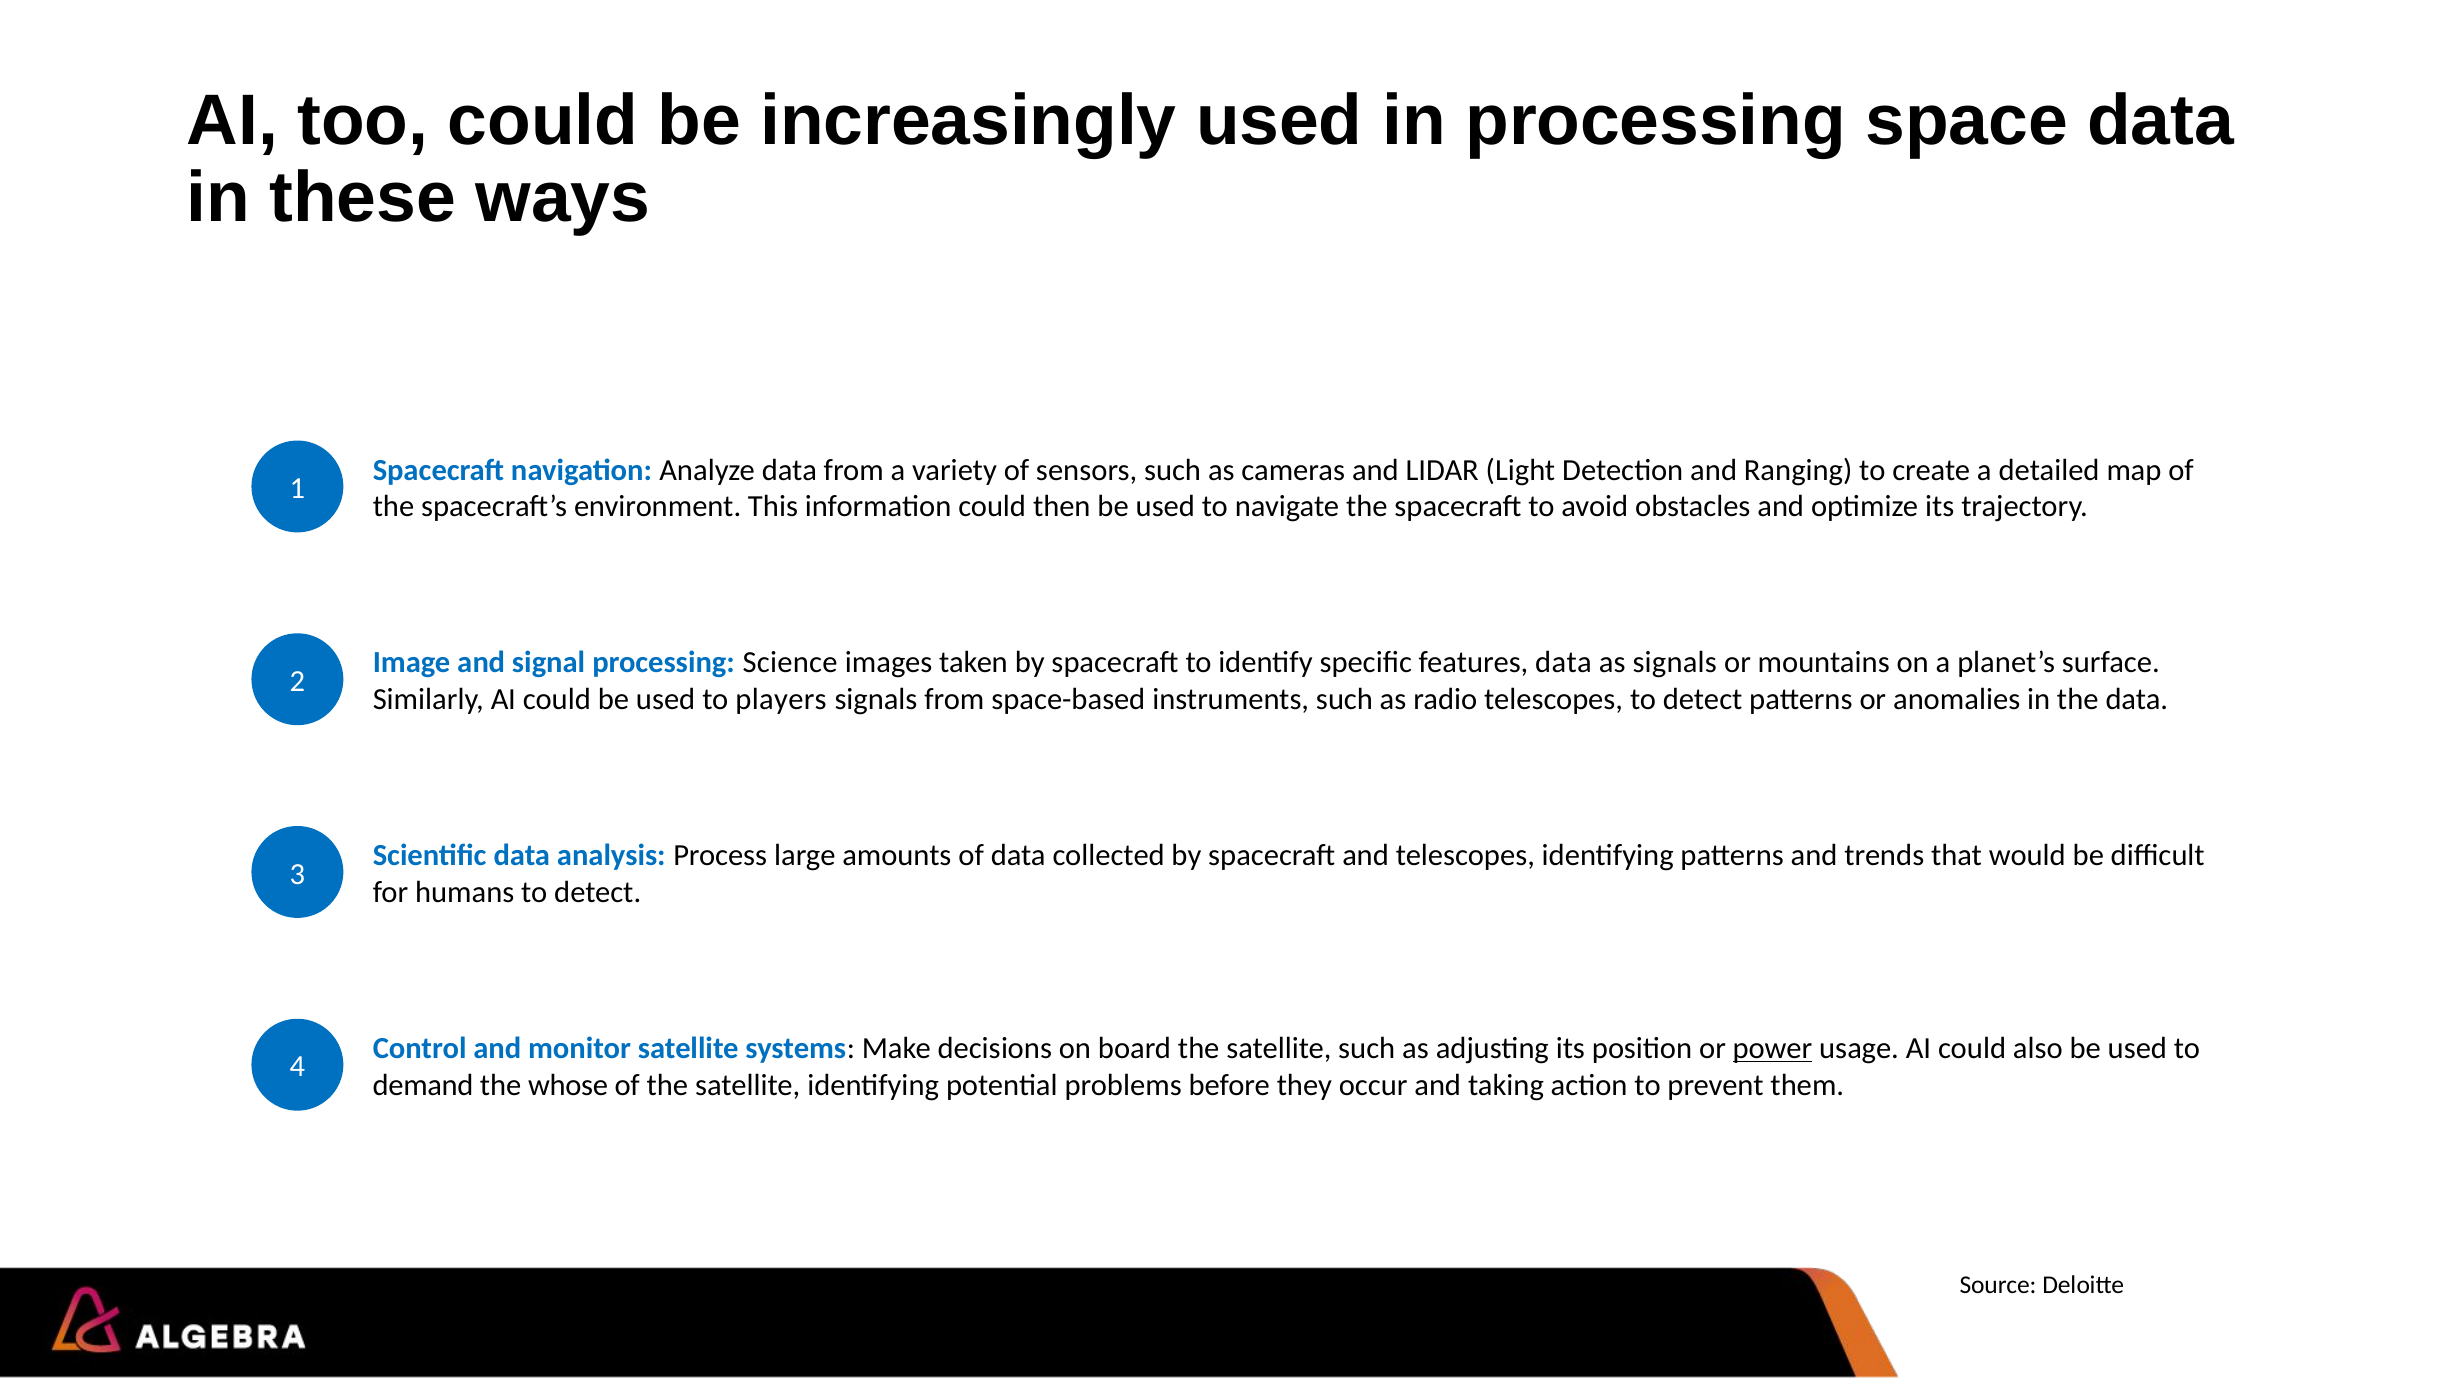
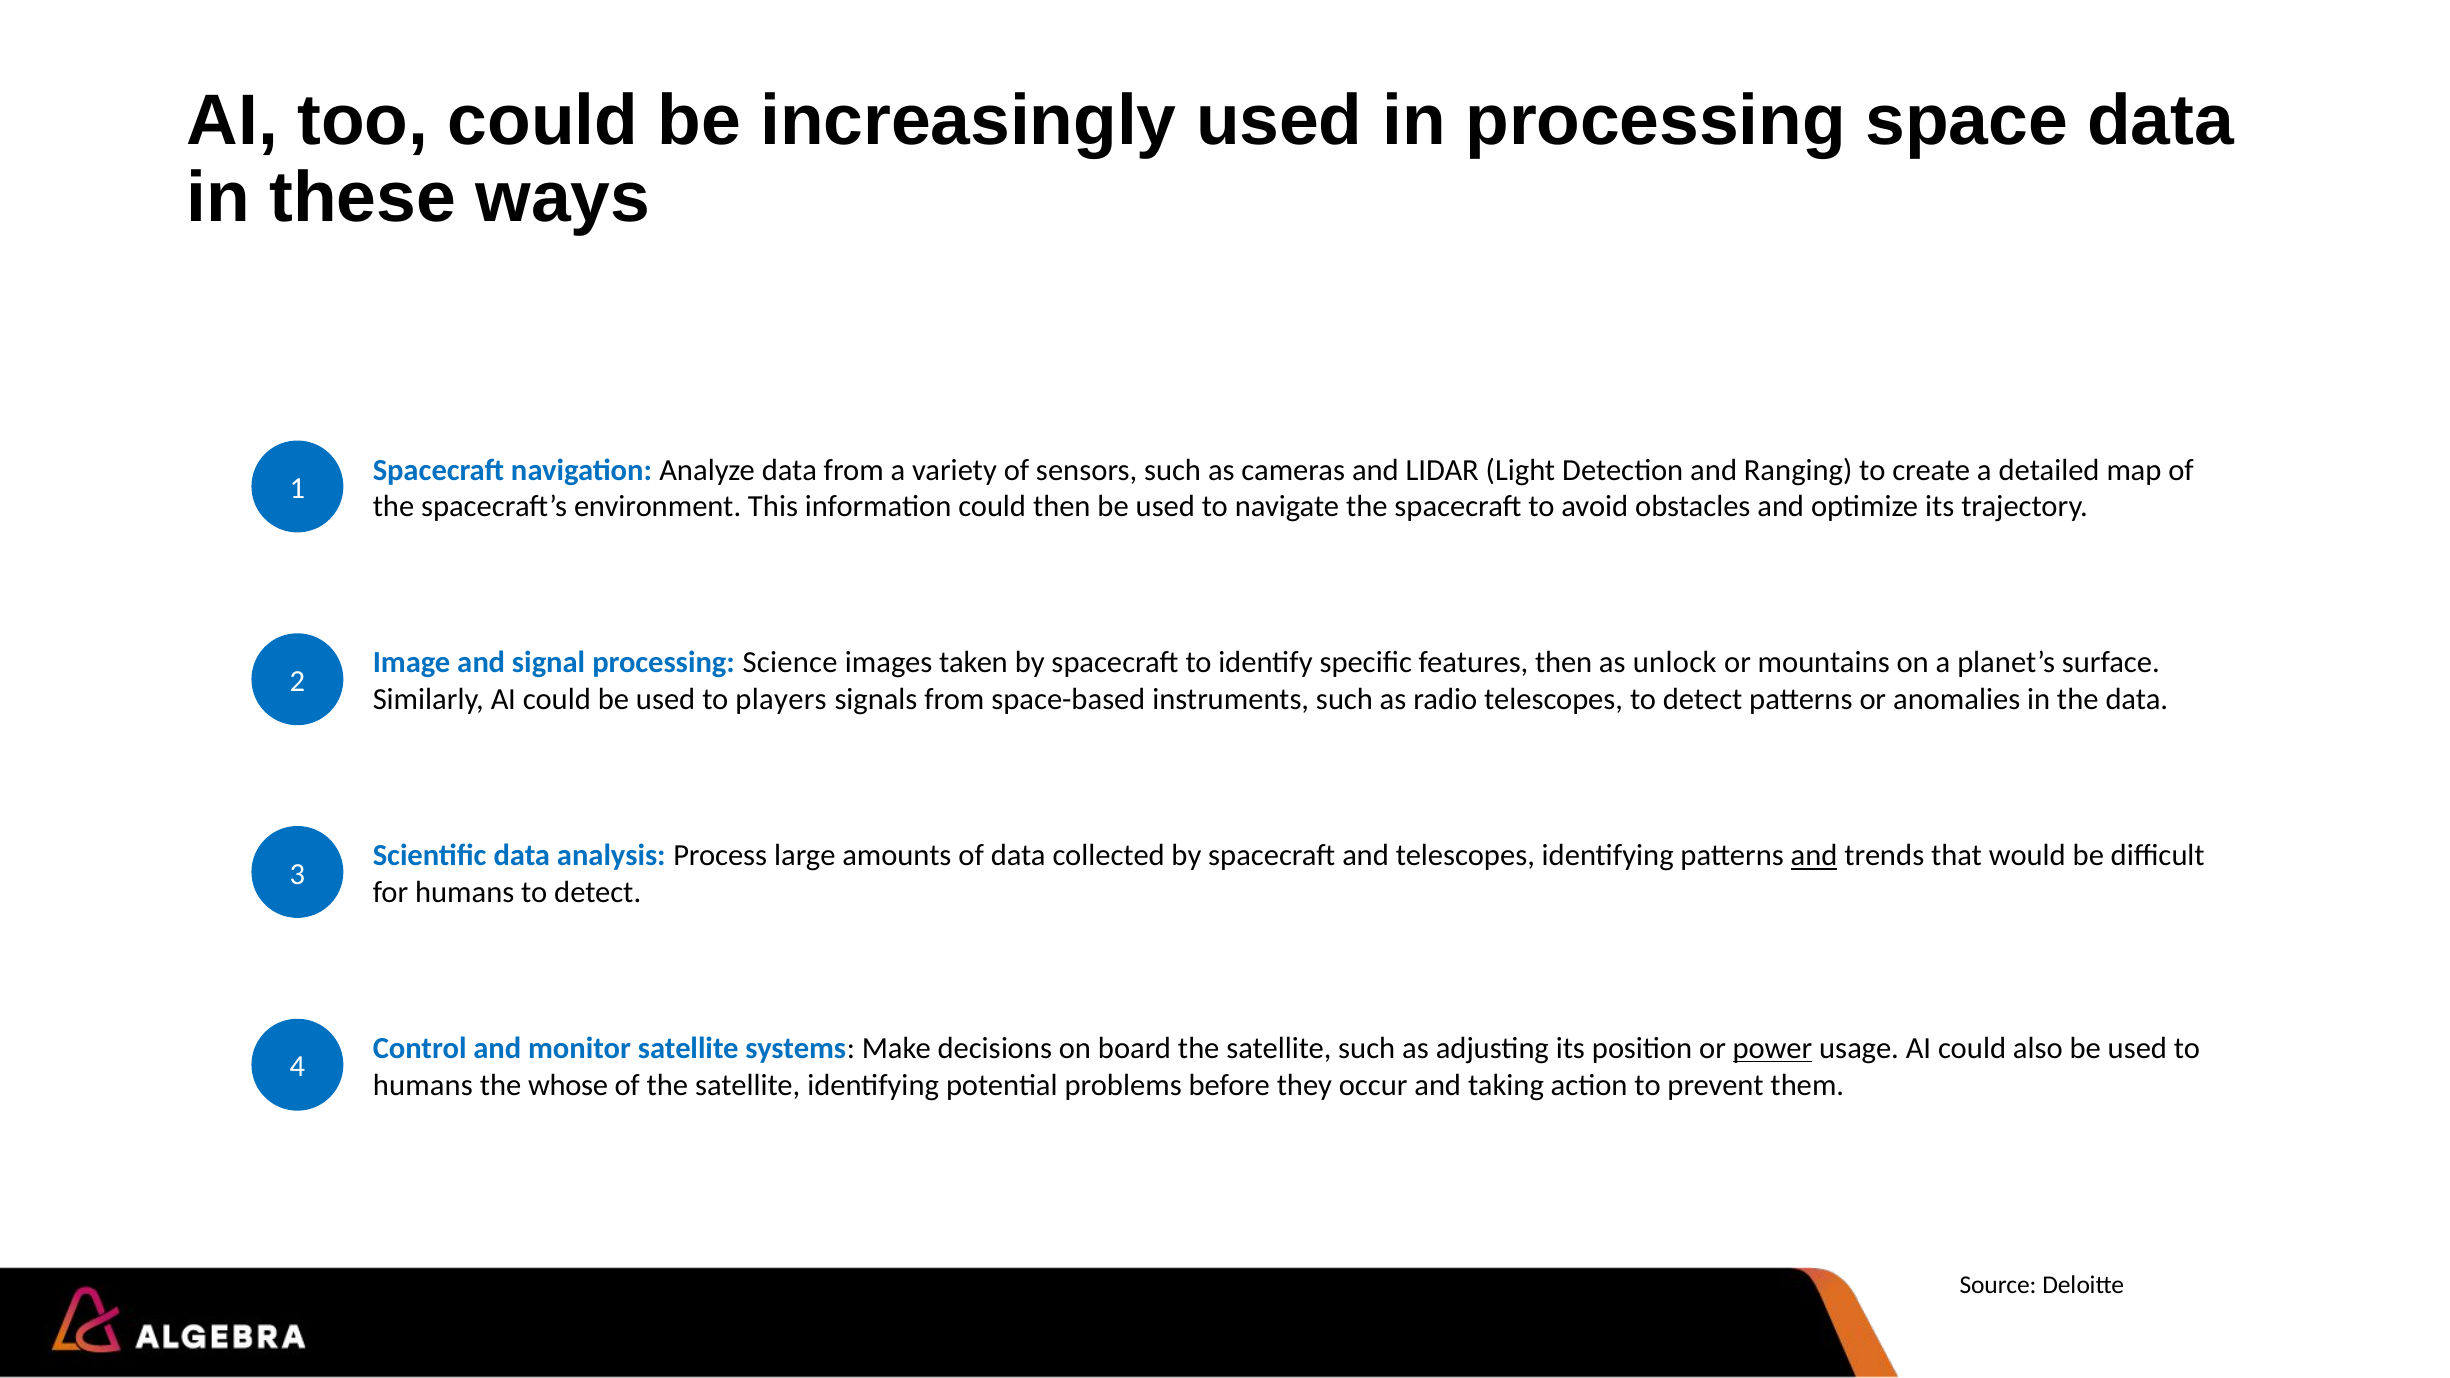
features data: data -> then
as signals: signals -> unlock
and at (1814, 856) underline: none -> present
demand at (423, 1085): demand -> humans
